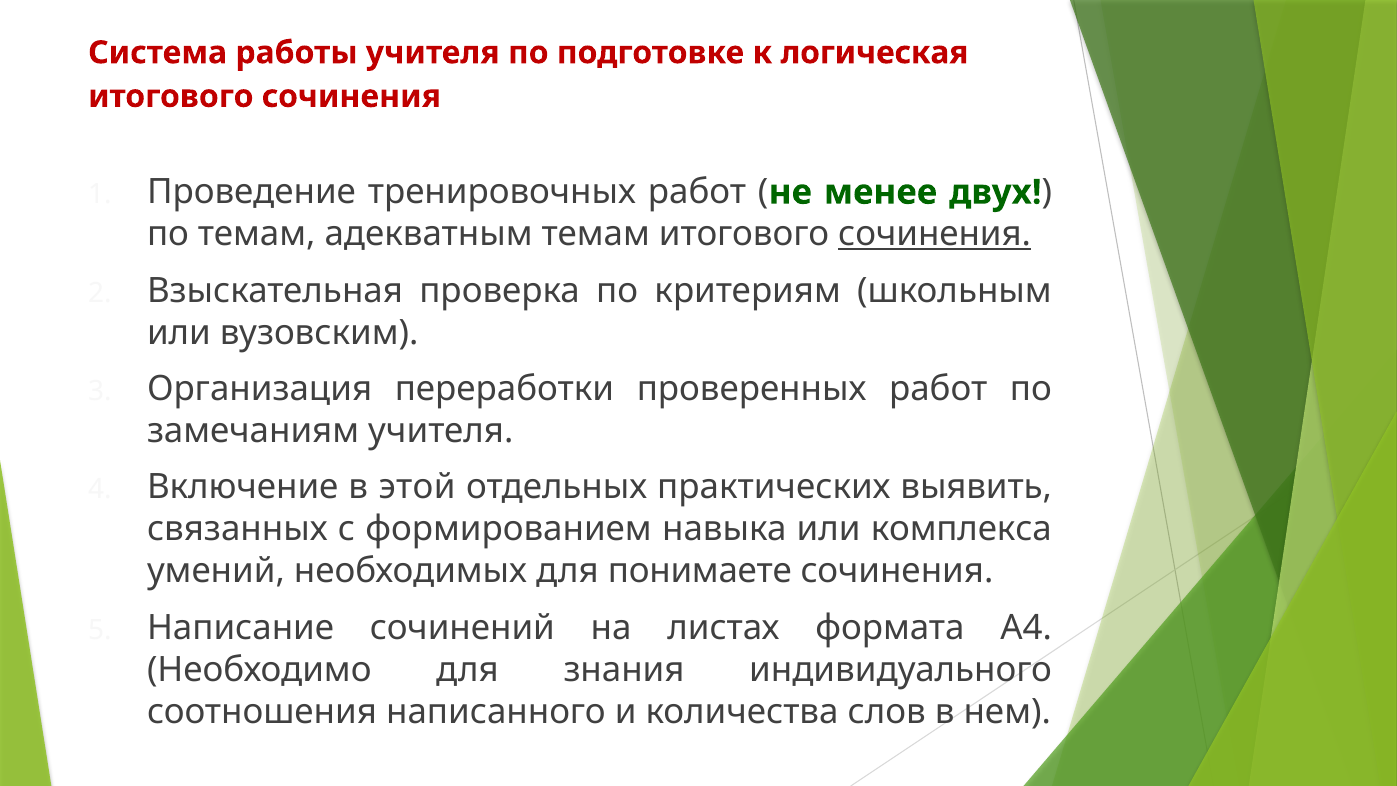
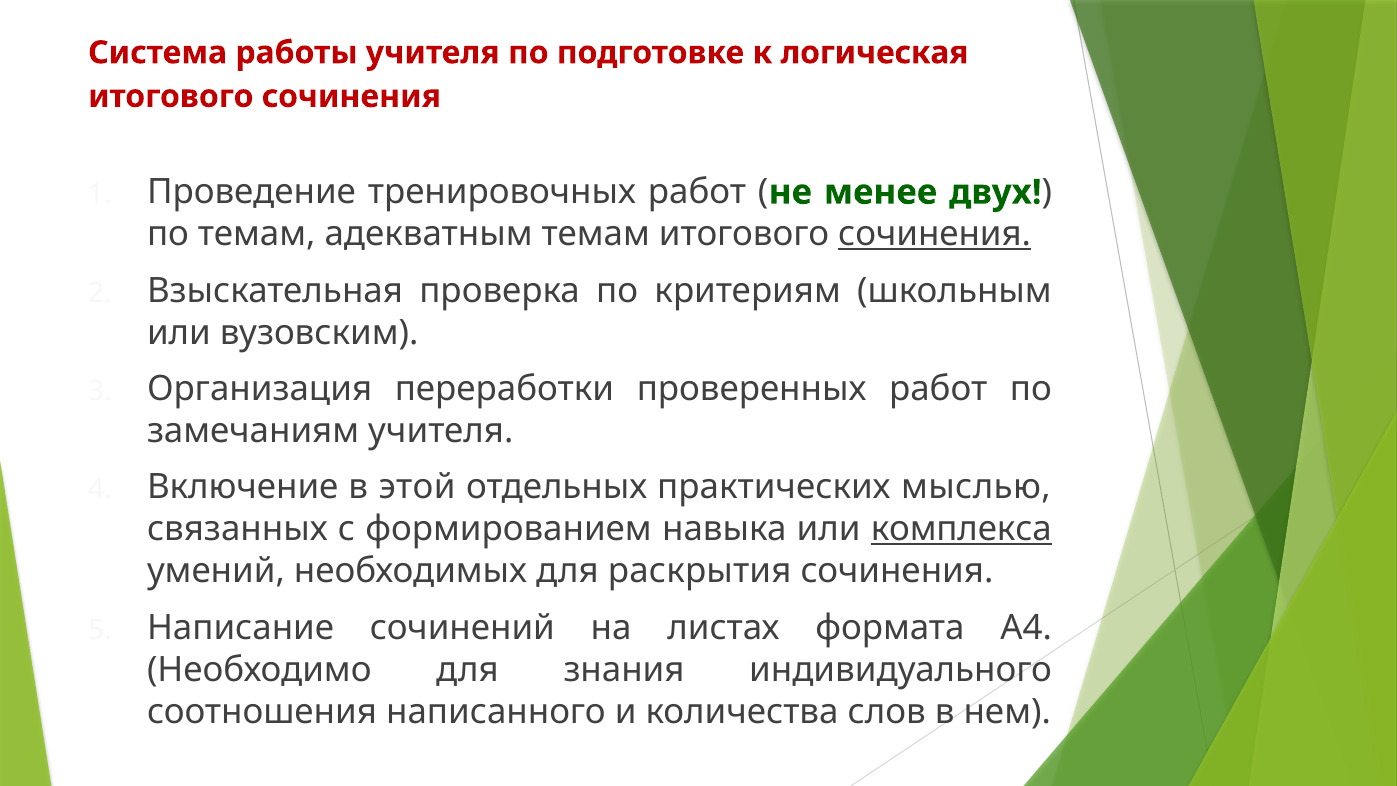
выявить: выявить -> мыслью
комплекса underline: none -> present
понимаете: понимаете -> раскрытия
